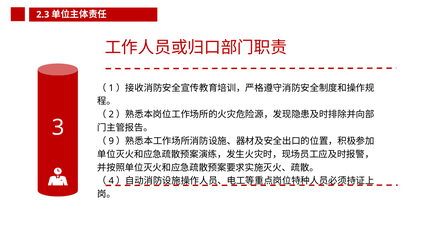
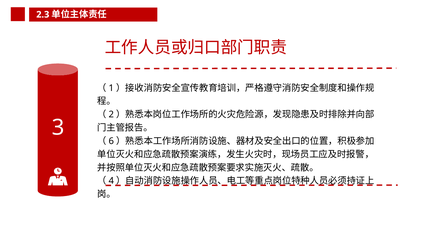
9: 9 -> 6
